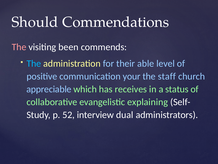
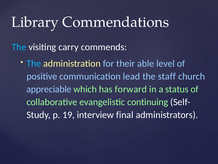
Should: Should -> Library
The at (19, 47) colour: pink -> light blue
been: been -> carry
your: your -> lead
receives: receives -> forward
explaining: explaining -> continuing
52: 52 -> 19
dual: dual -> final
